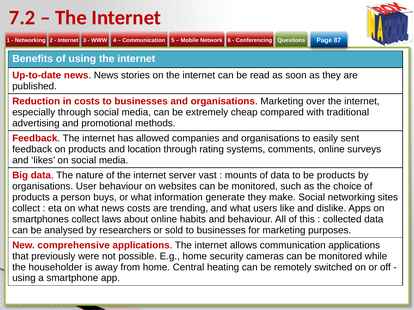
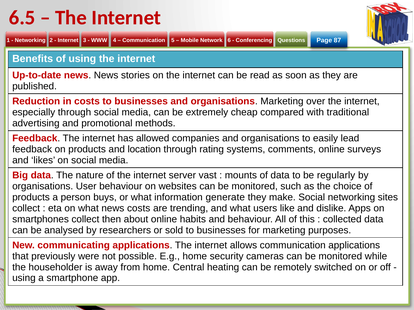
7.2: 7.2 -> 6.5
sent: sent -> lead
be products: products -> regularly
laws: laws -> then
comprehensive: comprehensive -> communicating
